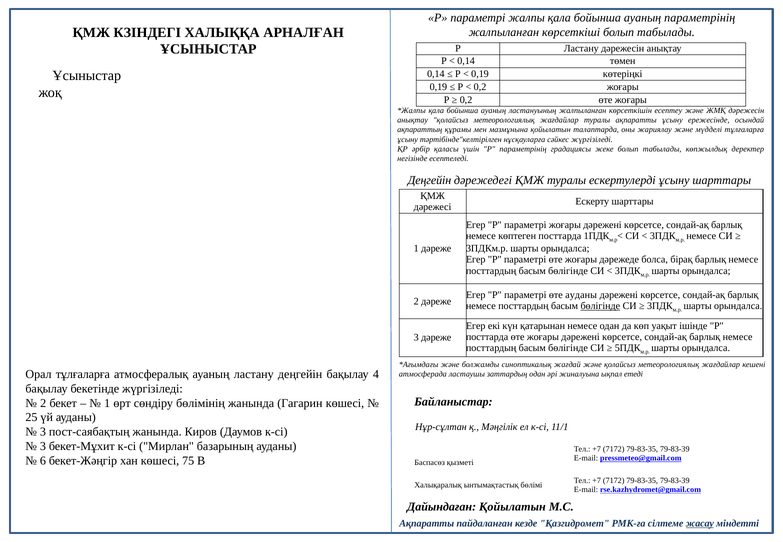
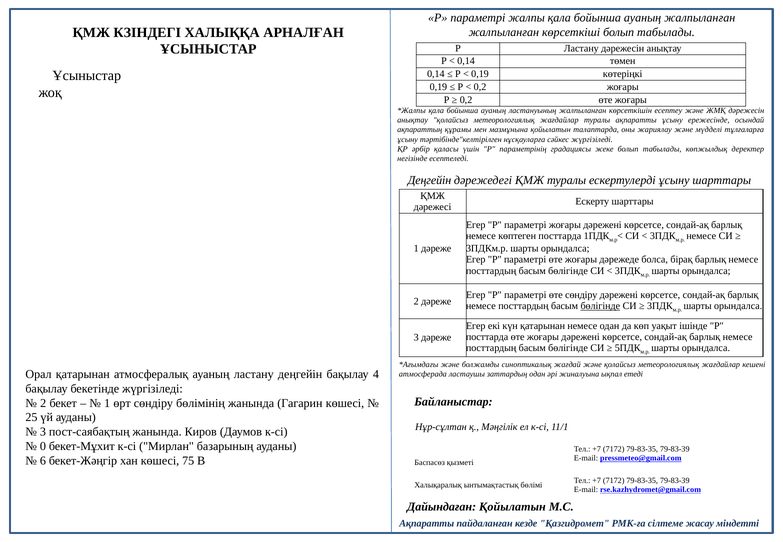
ауаның параметрінің: параметрінің -> жалпыланған
өте ауданы: ауданы -> сөндіру
Орал тұлғаларға: тұлғаларға -> қатарынан
3 at (43, 446): 3 -> 0
жасау underline: present -> none
